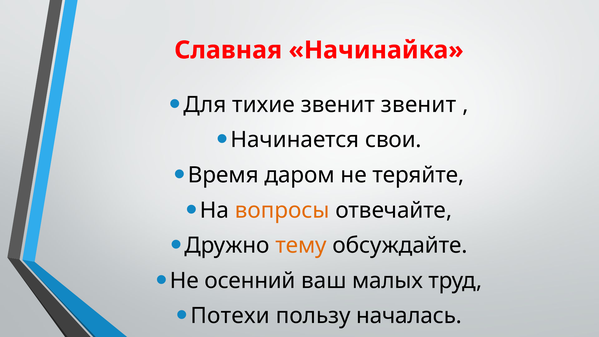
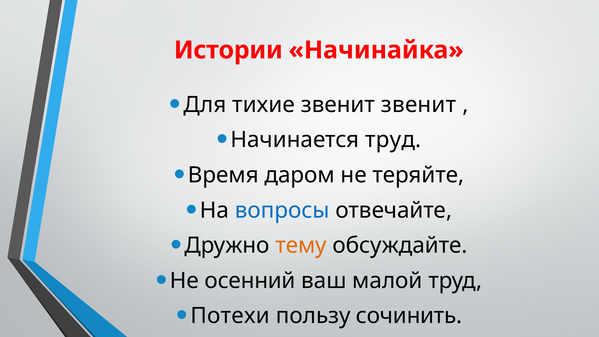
Славная: Славная -> Истории
Начинается свои: свои -> труд
вопросы colour: orange -> blue
малых: малых -> малой
началась: началась -> сочинить
